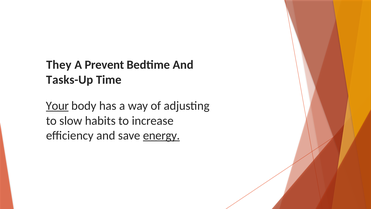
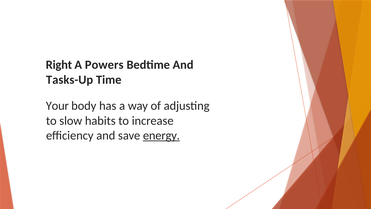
They: They -> Right
Prevent: Prevent -> Powers
Your underline: present -> none
